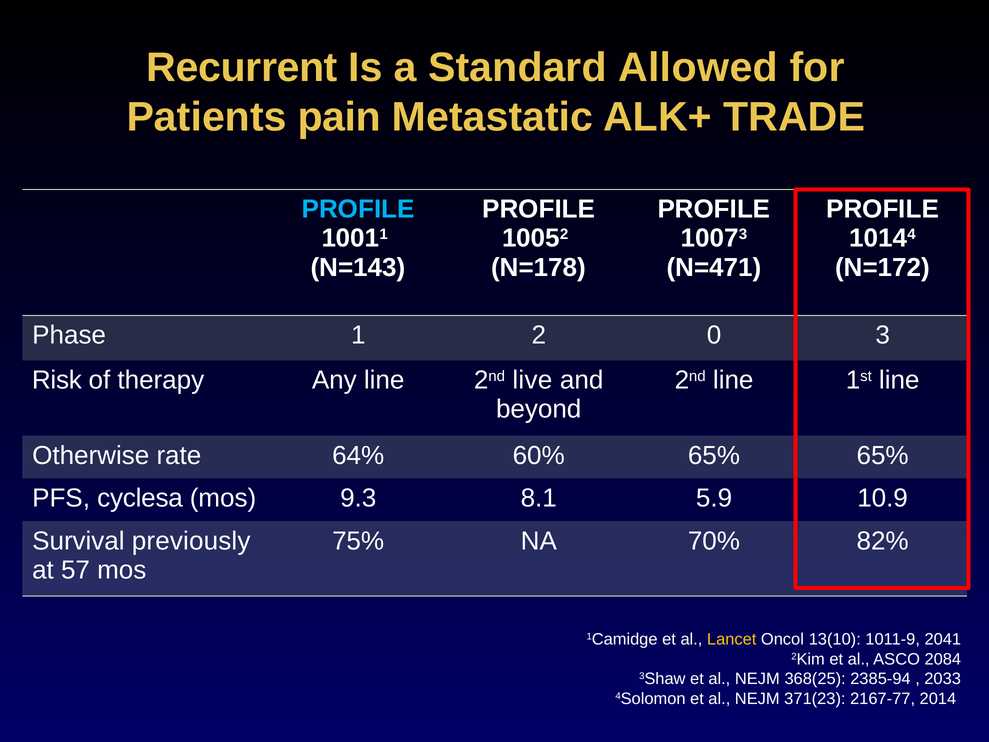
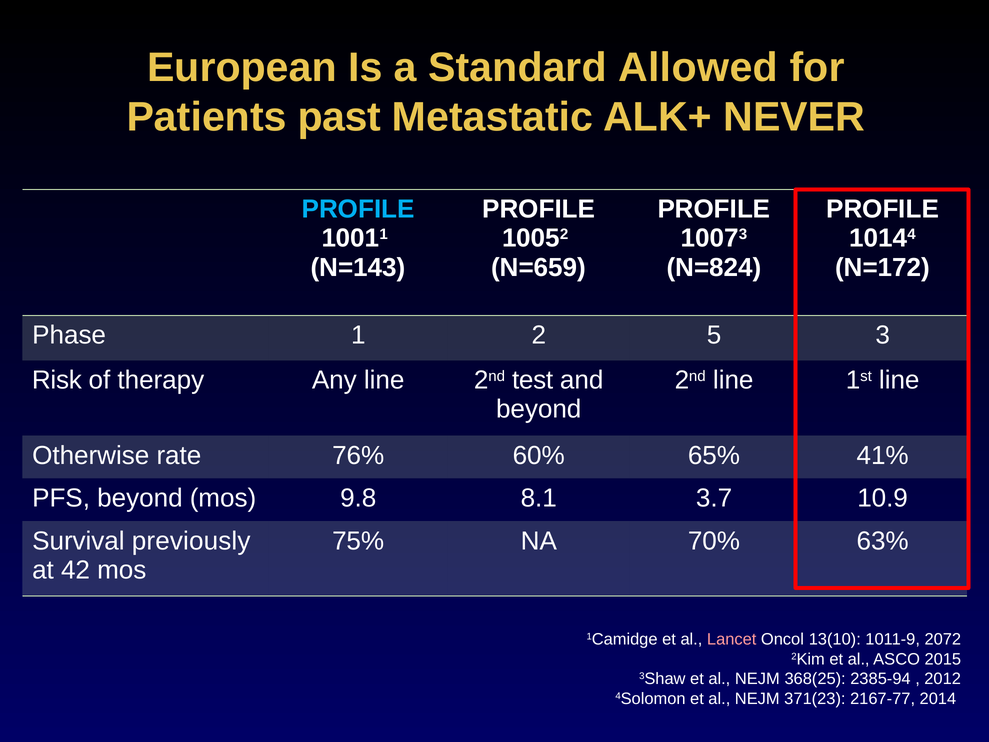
Recurrent: Recurrent -> European
pain: pain -> past
TRADE: TRADE -> NEVER
N=178: N=178 -> N=659
N=471: N=471 -> N=824
0: 0 -> 5
live: live -> test
64%: 64% -> 76%
65% 65%: 65% -> 41%
PFS cyclesa: cyclesa -> beyond
9.3: 9.3 -> 9.8
5.9: 5.9 -> 3.7
82%: 82% -> 63%
57: 57 -> 42
Lancet colour: yellow -> pink
2041: 2041 -> 2072
2084: 2084 -> 2015
2033: 2033 -> 2012
